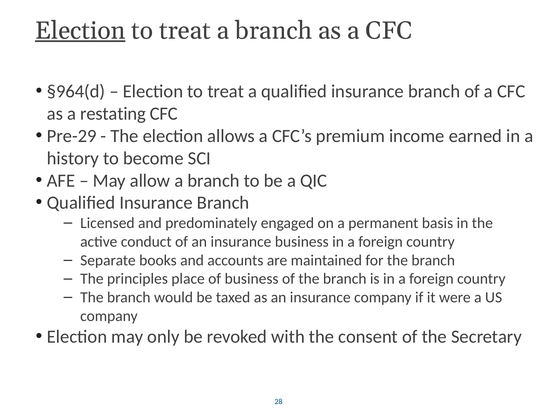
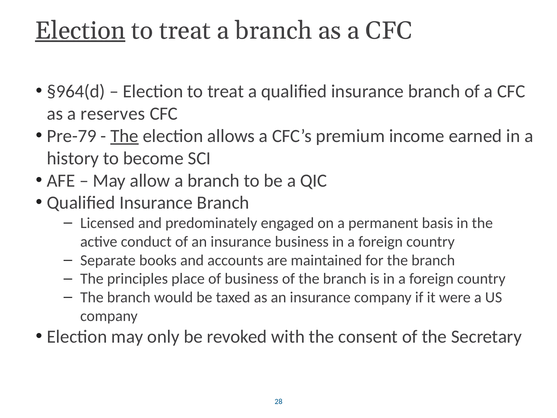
restating: restating -> reserves
Pre-29: Pre-29 -> Pre-79
The at (124, 136) underline: none -> present
